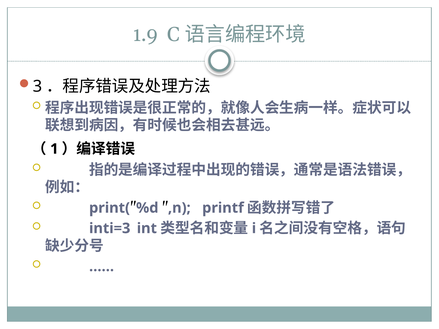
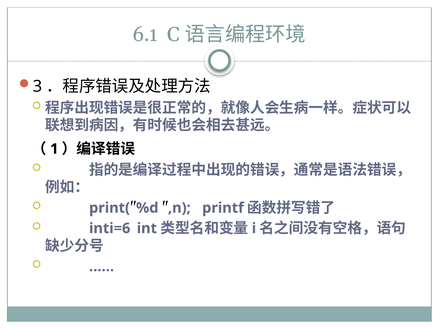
1.9: 1.9 -> 6.1
inti=3: inti=3 -> inti=6
